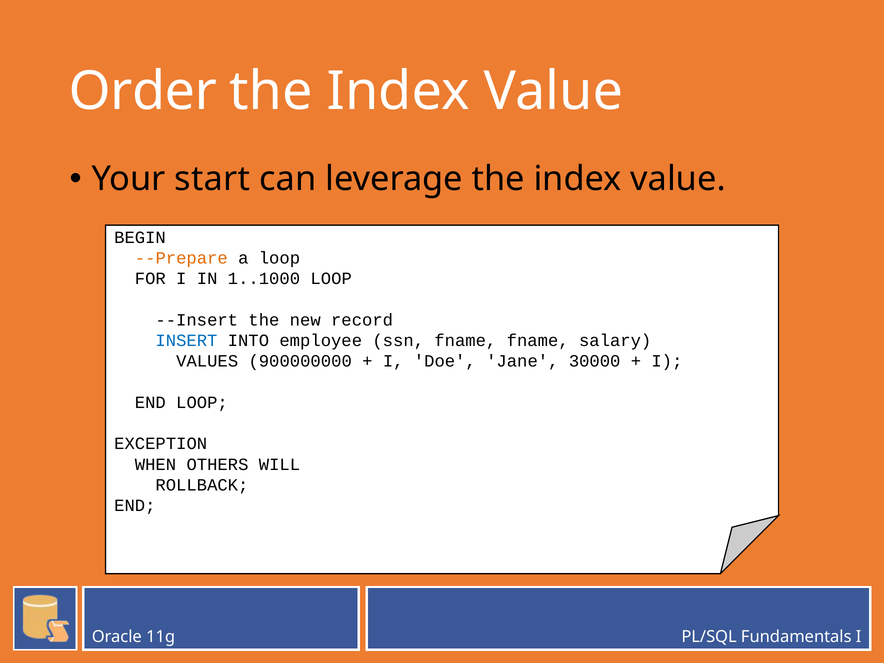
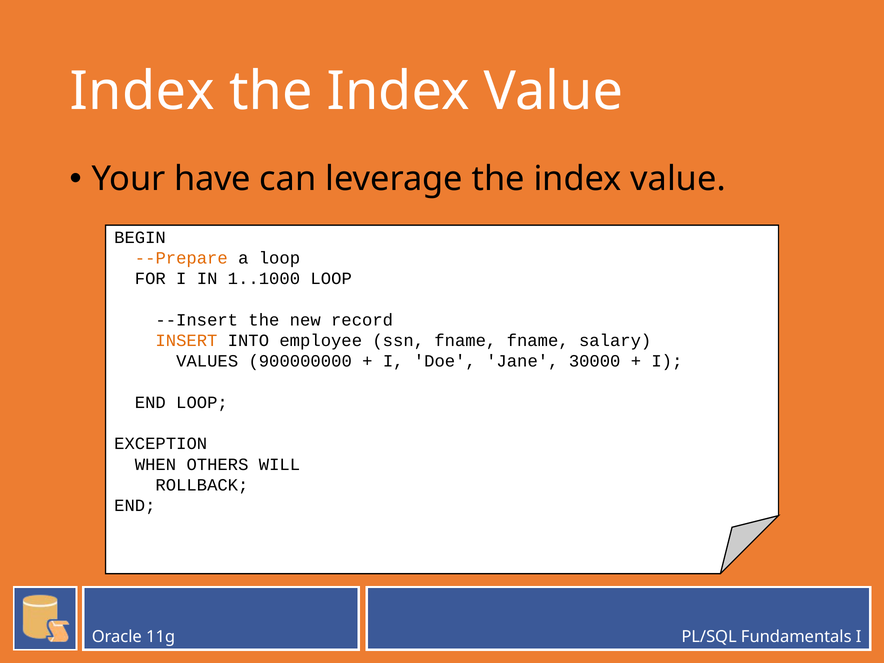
Order at (143, 91): Order -> Index
start: start -> have
INSERT colour: blue -> orange
